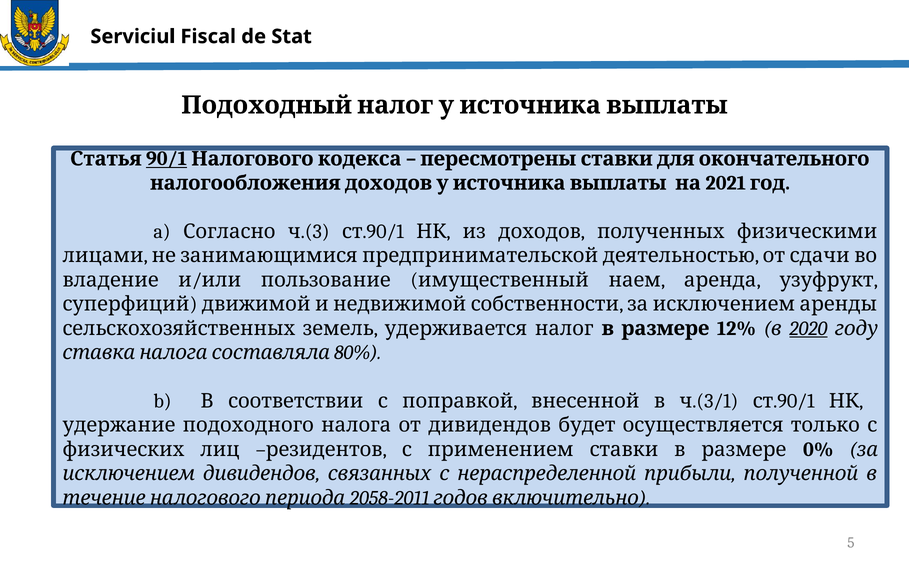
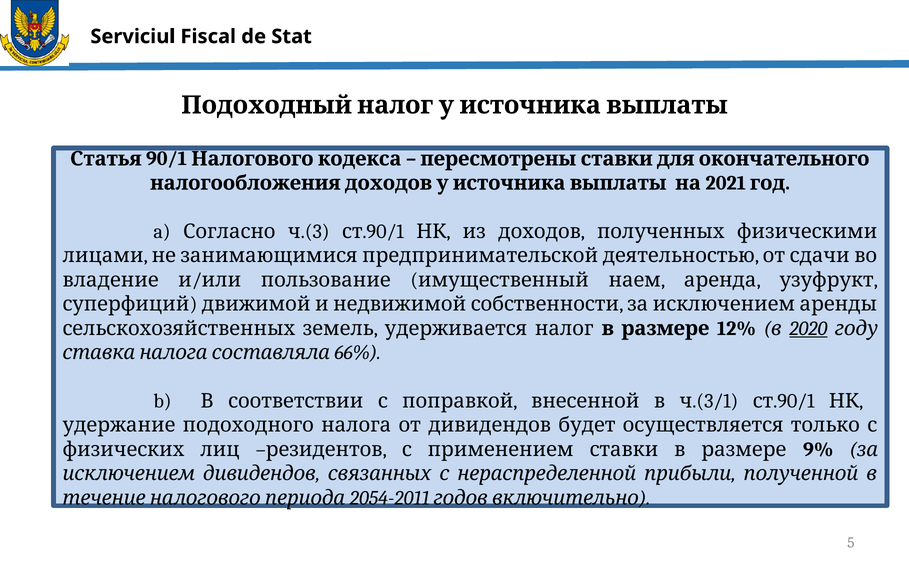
90/1 underline: present -> none
80%: 80% -> 66%
0%: 0% -> 9%
2058-2011: 2058-2011 -> 2054-2011
